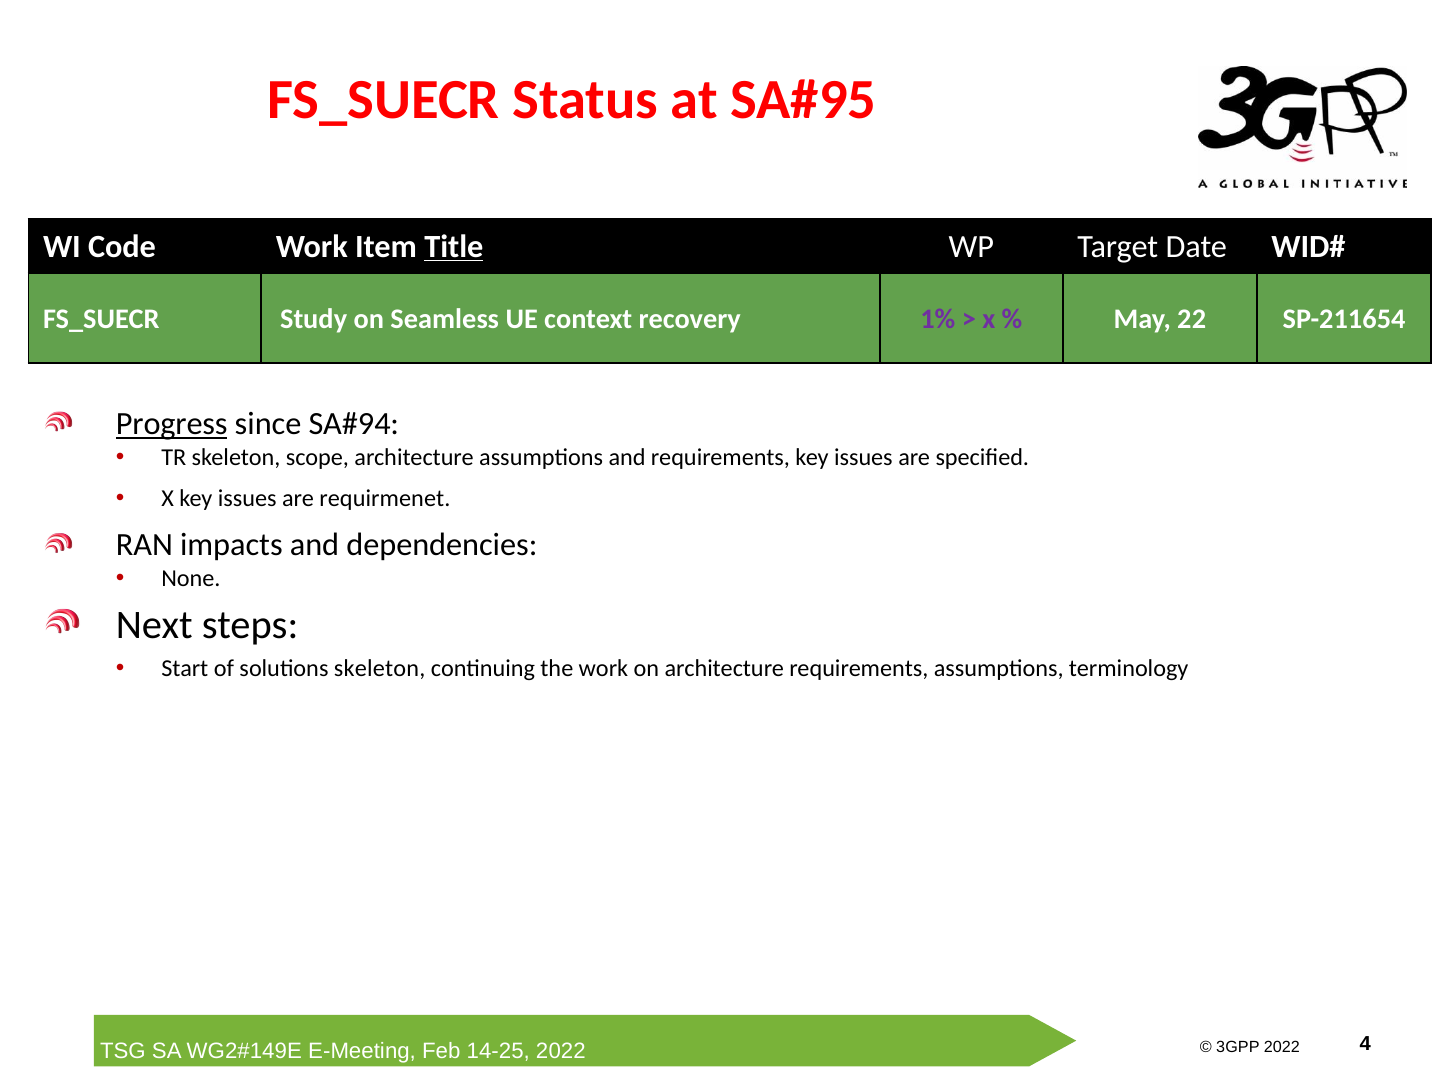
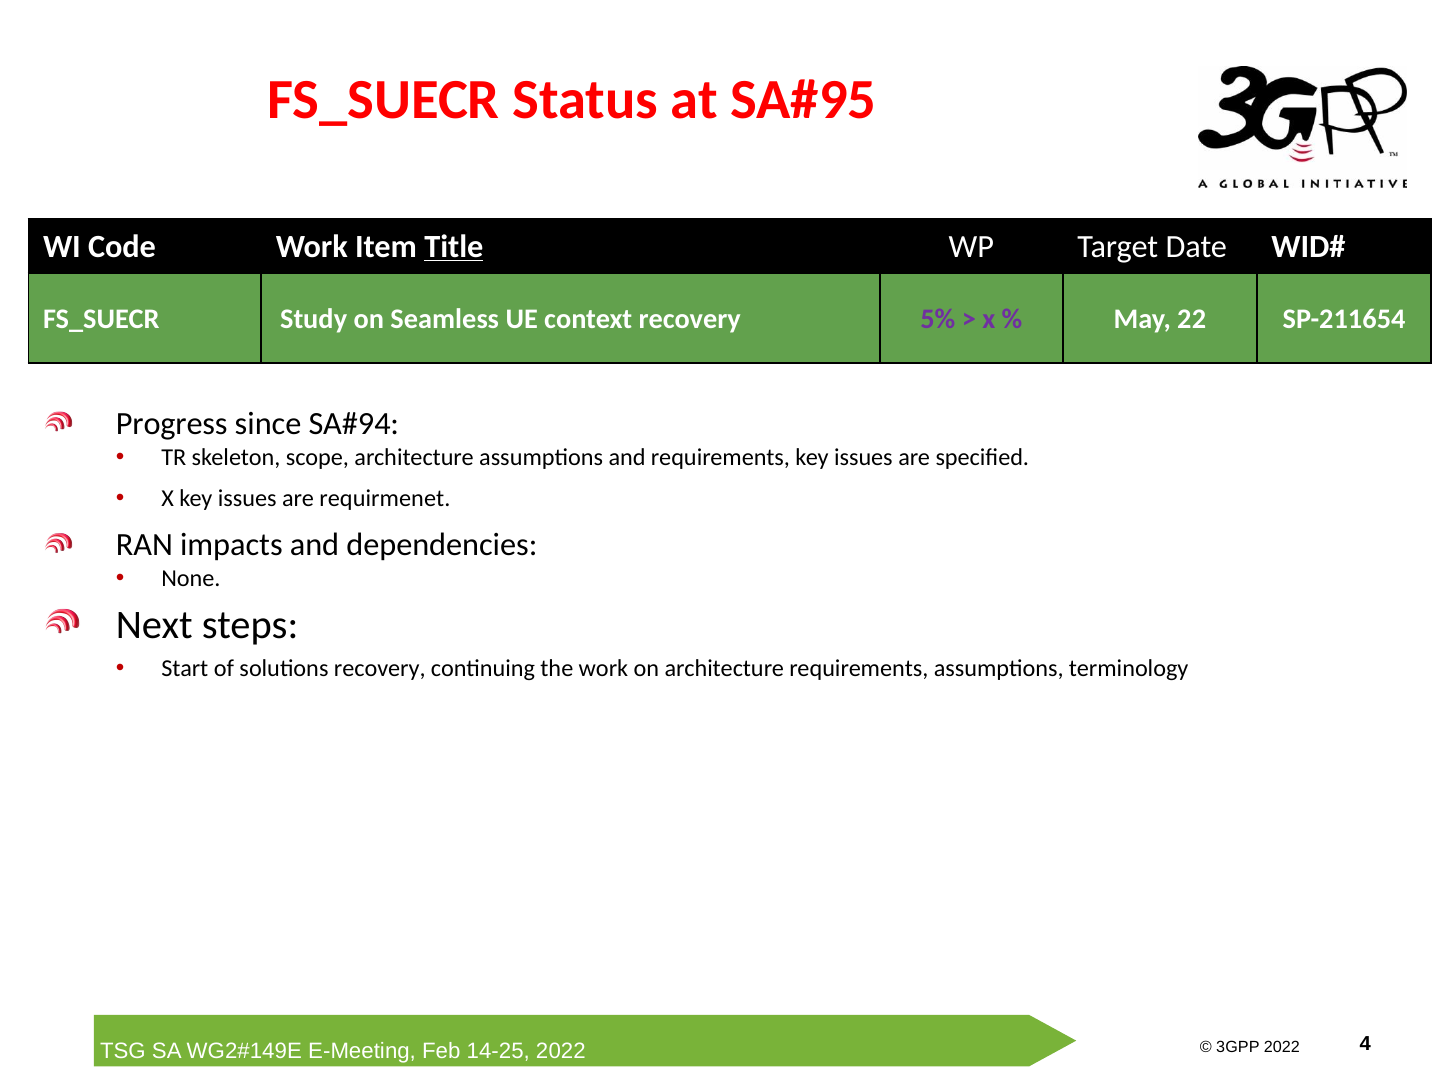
1%: 1% -> 5%
Progress underline: present -> none
solutions skeleton: skeleton -> recovery
